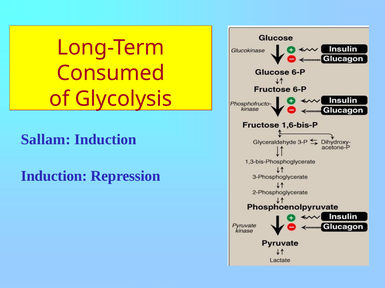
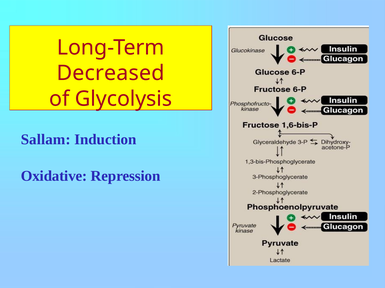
Consumed: Consumed -> Decreased
Induction at (54, 177): Induction -> Oxidative
